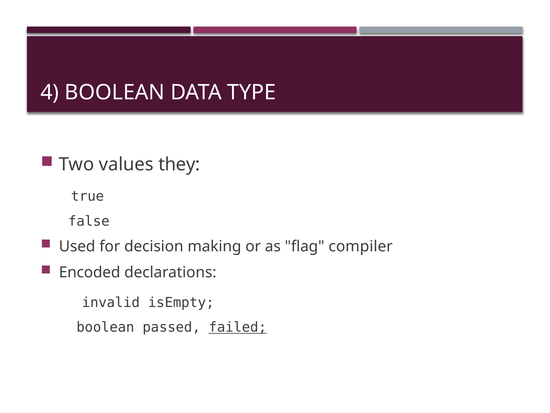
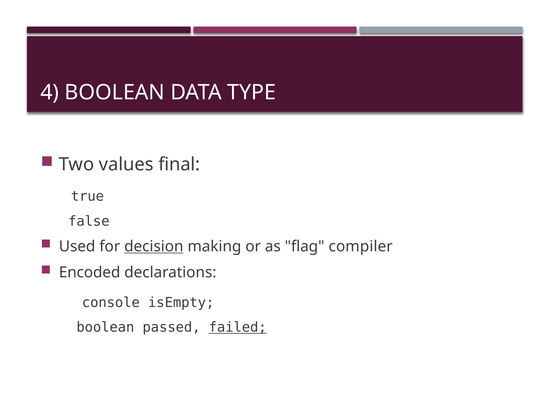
they: they -> final
decision underline: none -> present
invalid: invalid -> console
